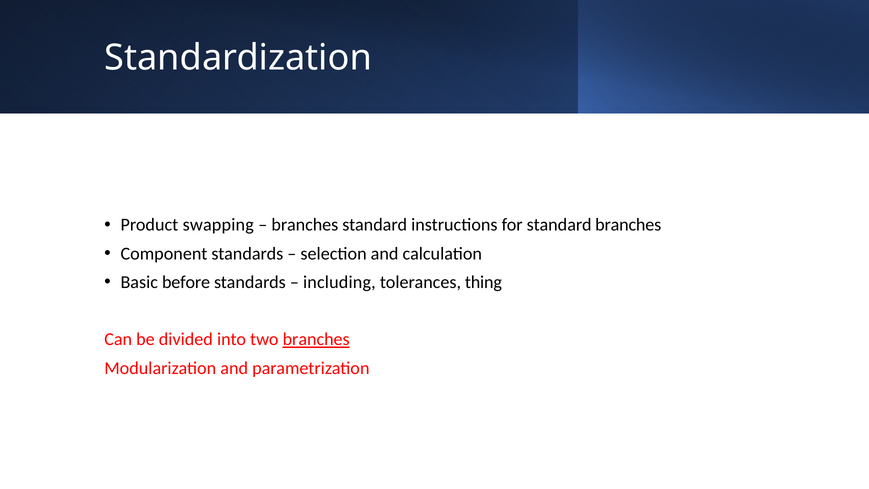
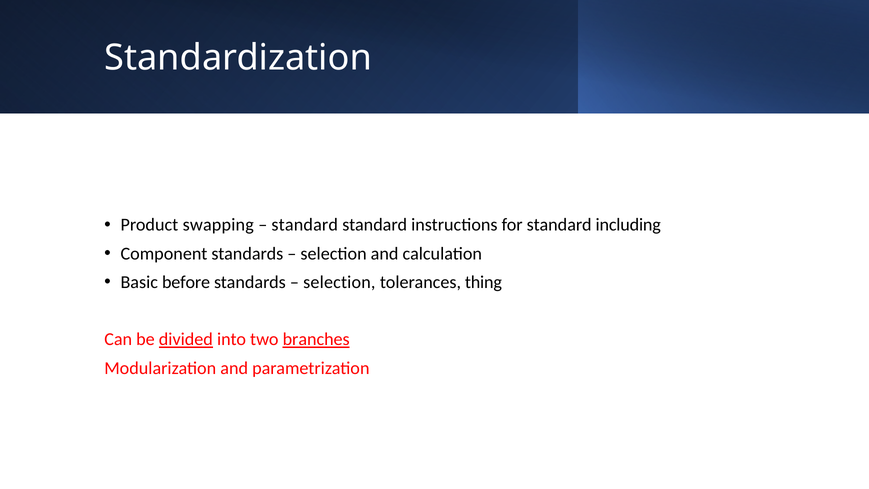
branches at (305, 225): branches -> standard
standard branches: branches -> including
including at (339, 282): including -> selection
divided underline: none -> present
